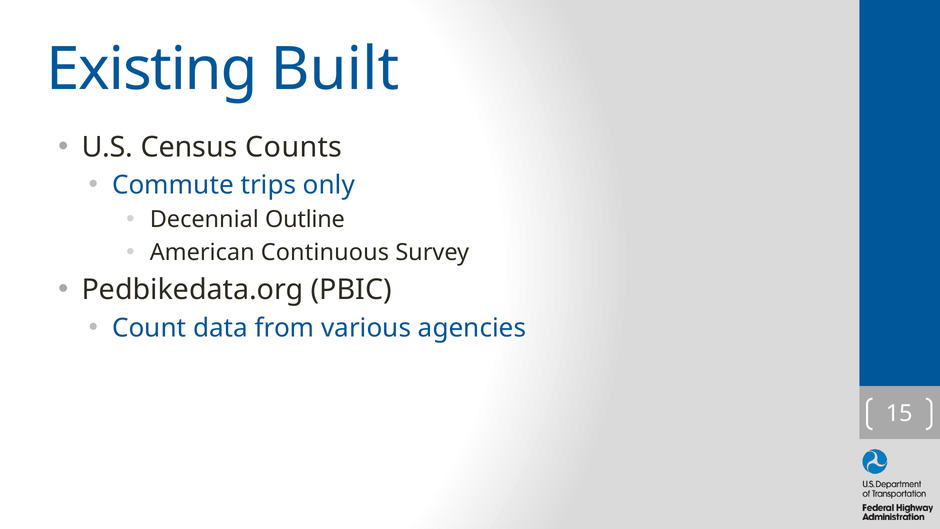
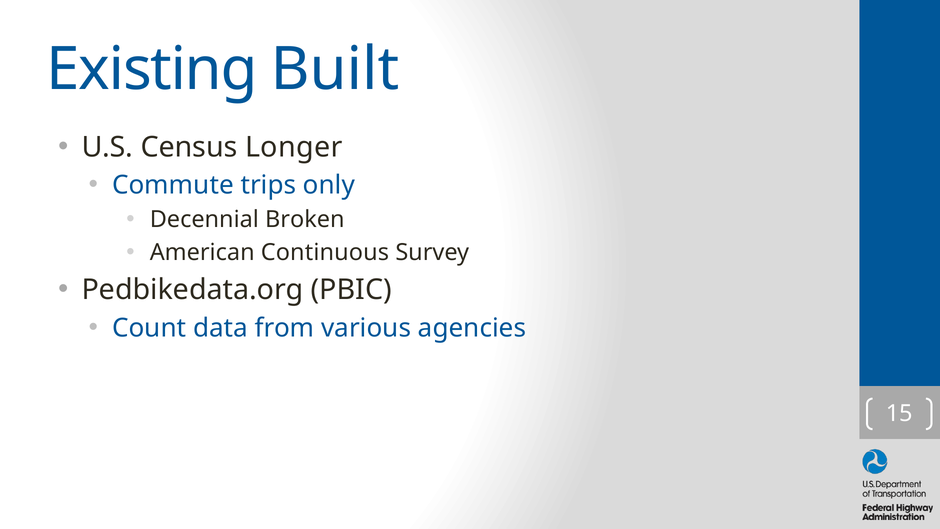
Counts: Counts -> Longer
Outline: Outline -> Broken
